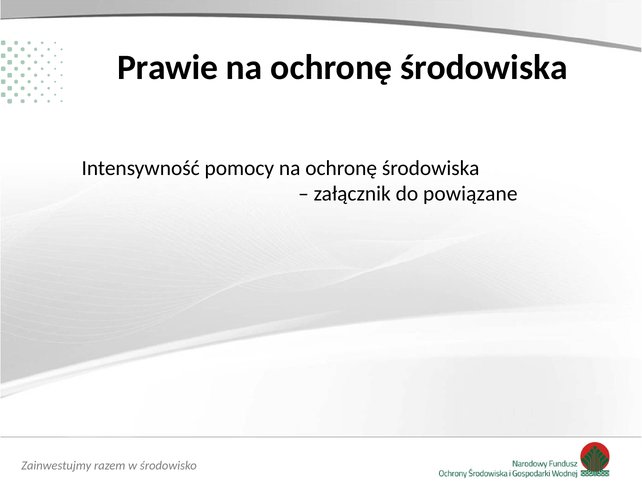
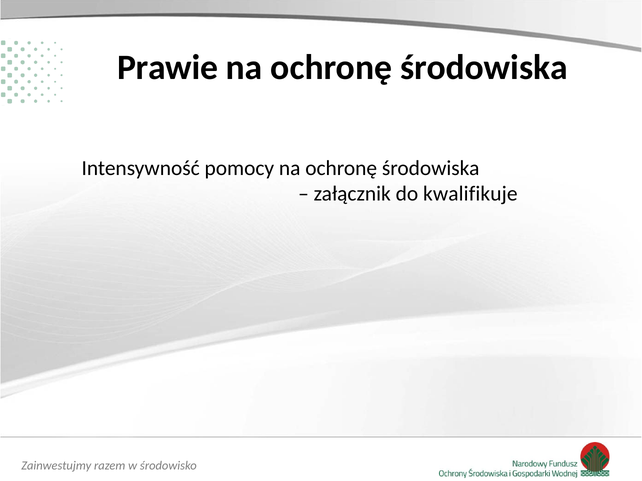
powiązane: powiązane -> kwalifikuje
